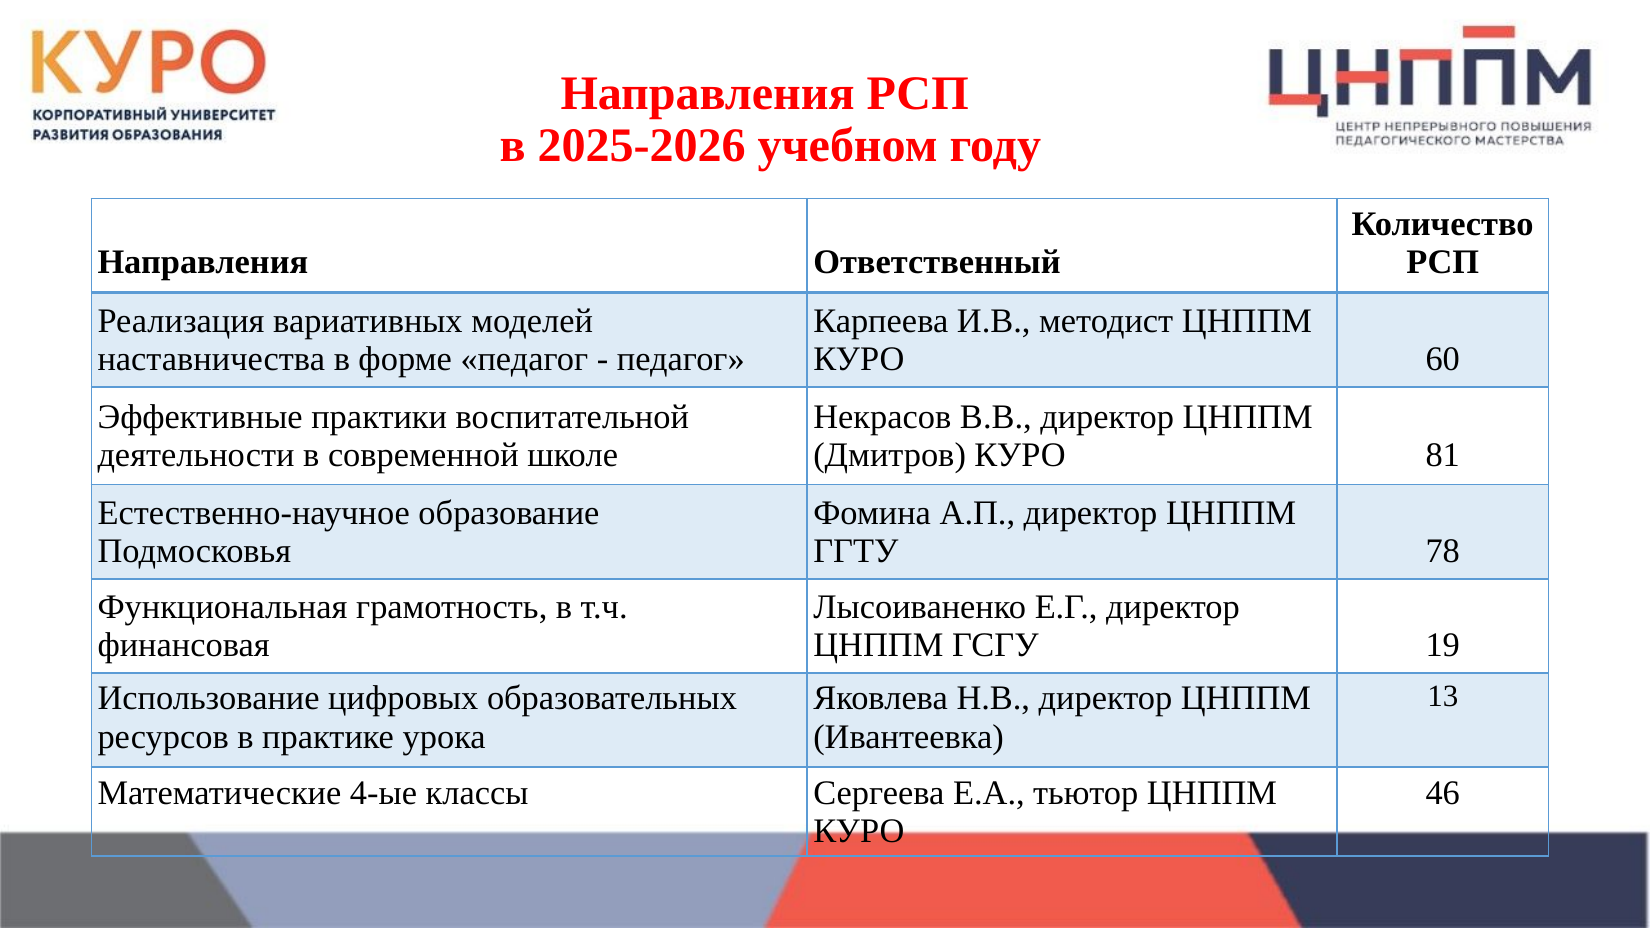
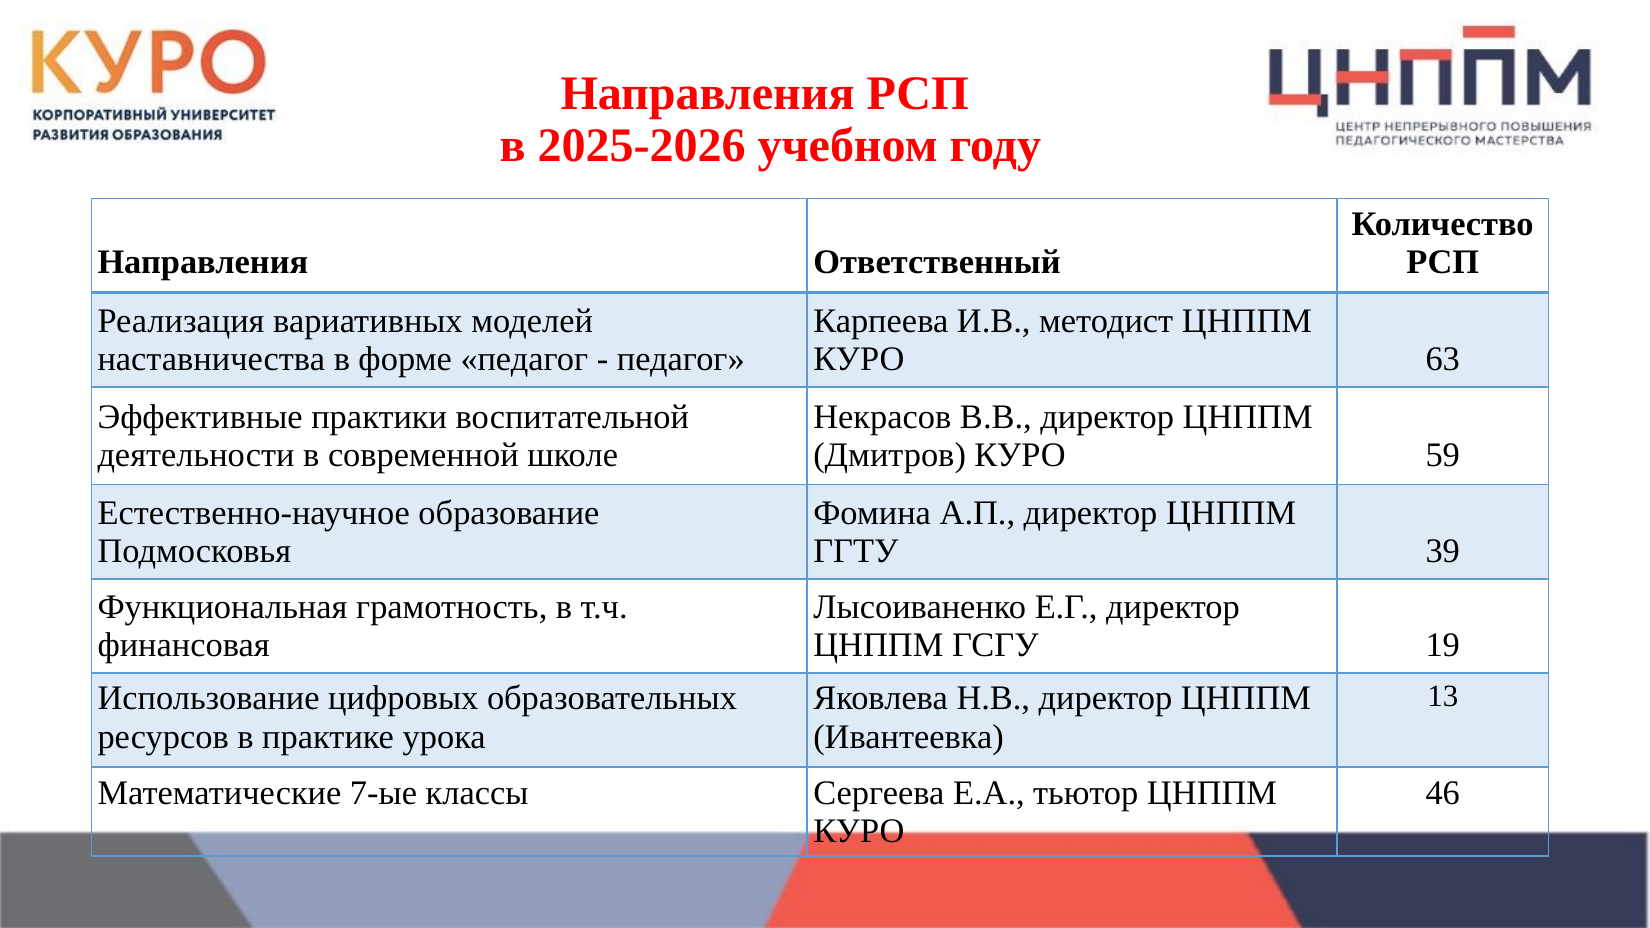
60: 60 -> 63
81: 81 -> 59
78: 78 -> 39
4-ые: 4-ые -> 7-ые
